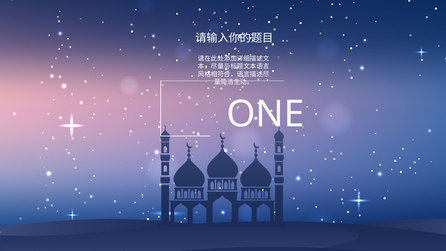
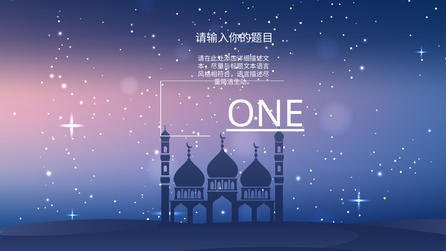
ONE underline: none -> present
